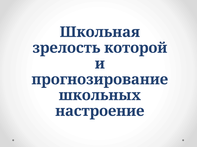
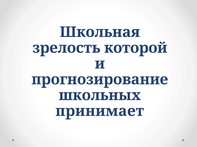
настроение: настроение -> принимает
